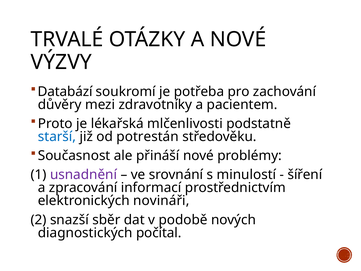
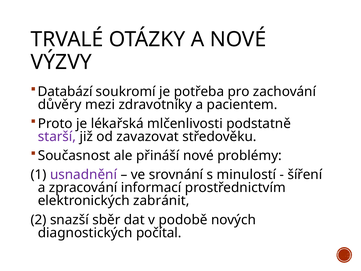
starší colour: blue -> purple
potrestán: potrestán -> zavazovat
novináři: novináři -> zabránit
